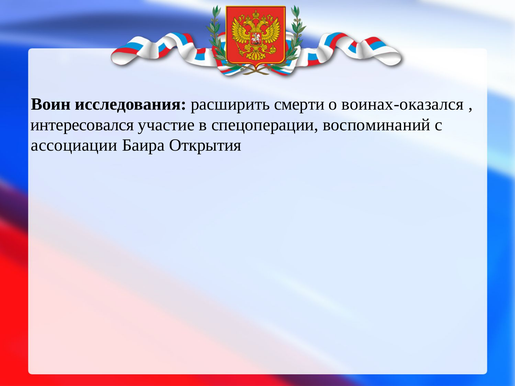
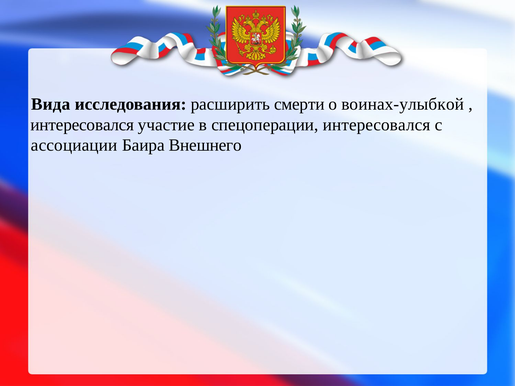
Воин: Воин -> Вида
воинах-оказался: воинах-оказался -> воинах-улыбкой
спецоперации воспоминаний: воспоминаний -> интересовался
Открытия: Открытия -> Внешнего
